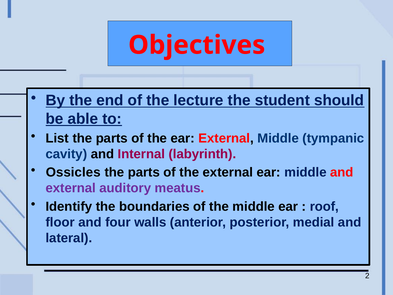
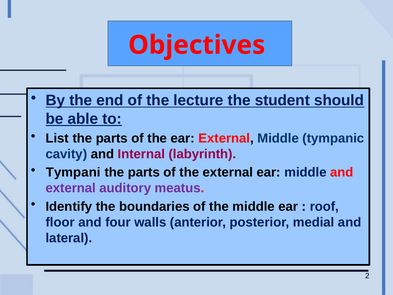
Ossicles: Ossicles -> Tympani
